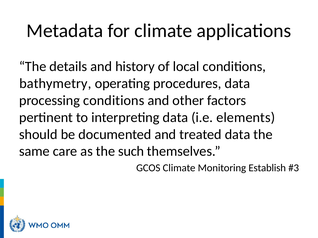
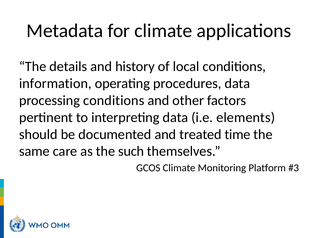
bathymetry: bathymetry -> information
treated data: data -> time
Establish: Establish -> Platform
